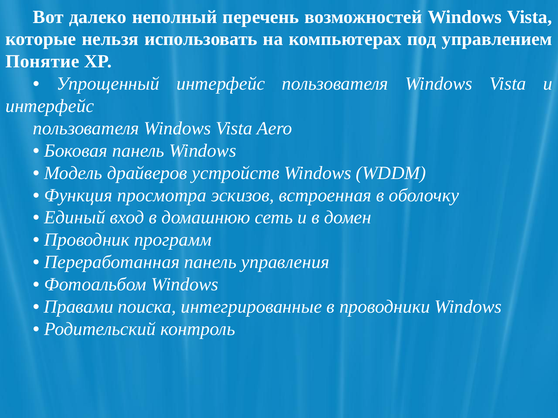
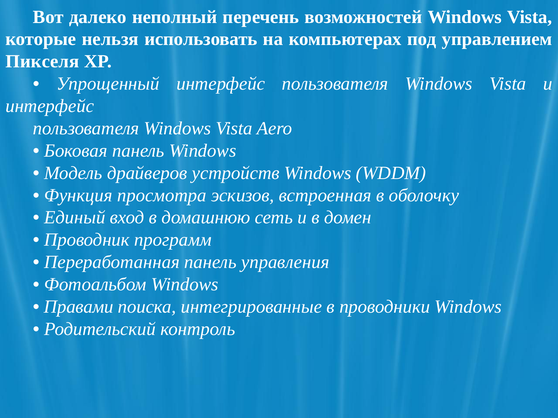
Понятие: Понятие -> Пикселя
